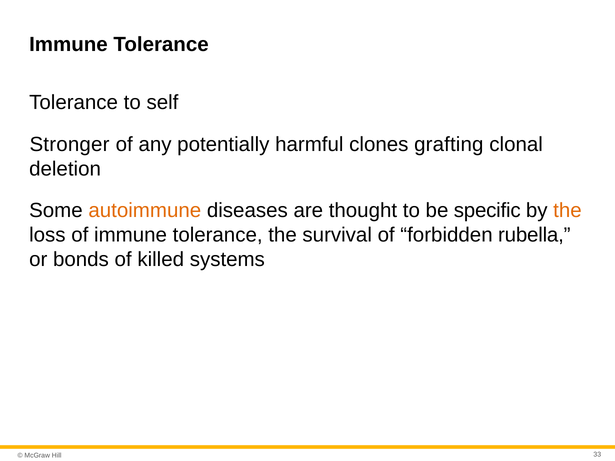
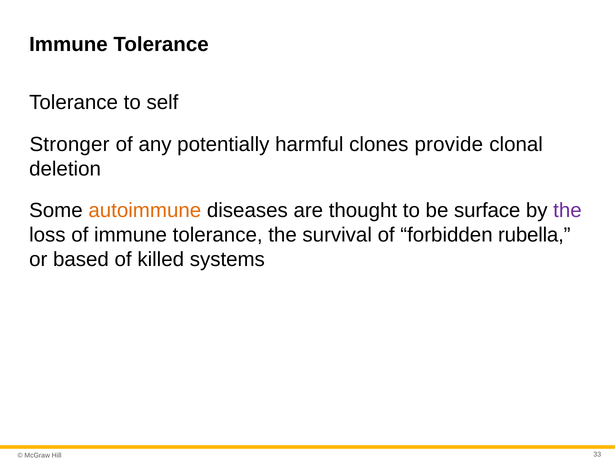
grafting: grafting -> provide
specific: specific -> surface
the at (567, 211) colour: orange -> purple
bonds: bonds -> based
